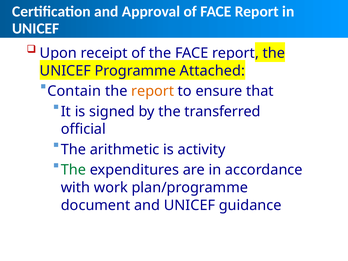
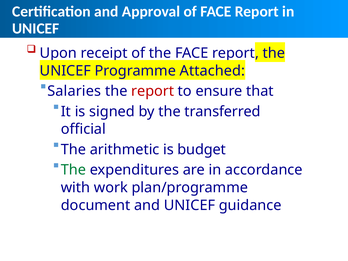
Contain: Contain -> Salaries
report at (153, 91) colour: orange -> red
activity: activity -> budget
